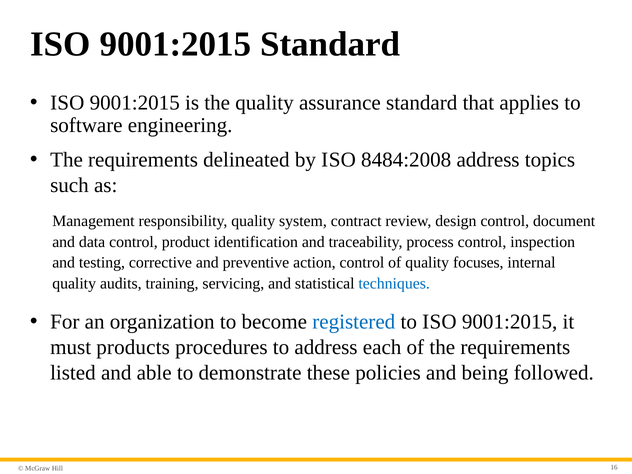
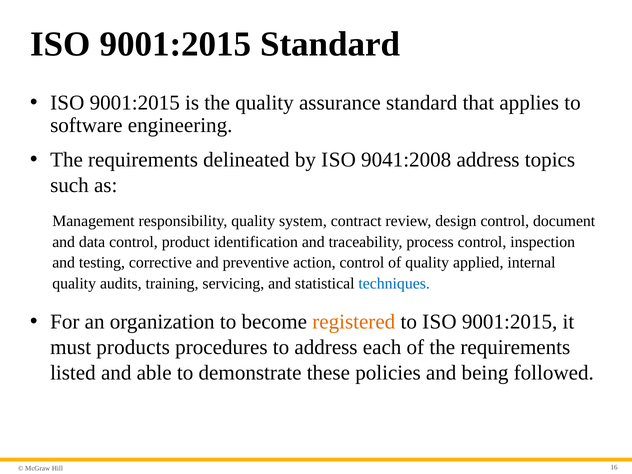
8484:2008: 8484:2008 -> 9041:2008
focuses: focuses -> applied
registered colour: blue -> orange
